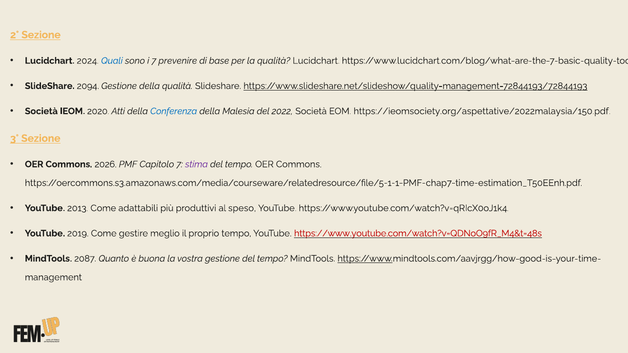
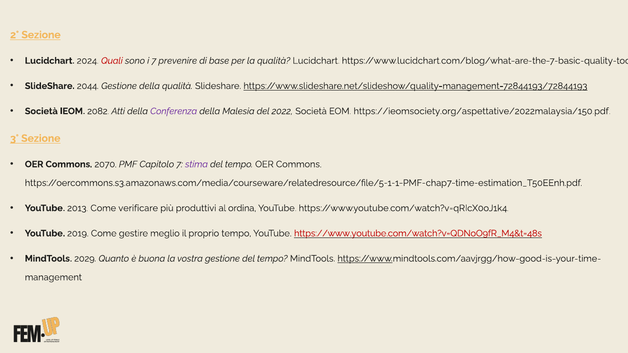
Quali colour: blue -> red
2094: 2094 -> 2044
2020: 2020 -> 2082
Conferenza colour: blue -> purple
2026: 2026 -> 2070
adattabili: adattabili -> verificare
speso: speso -> ordina
2087: 2087 -> 2029
